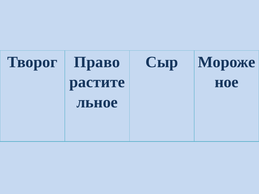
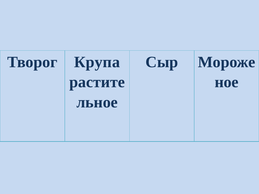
Право: Право -> Крупа
